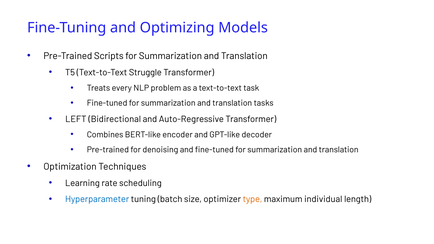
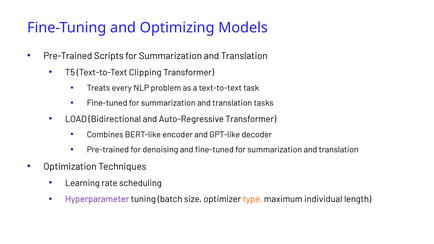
Struggle: Struggle -> Clipping
LEFT: LEFT -> LOAD
Hyperparameter colour: blue -> purple
